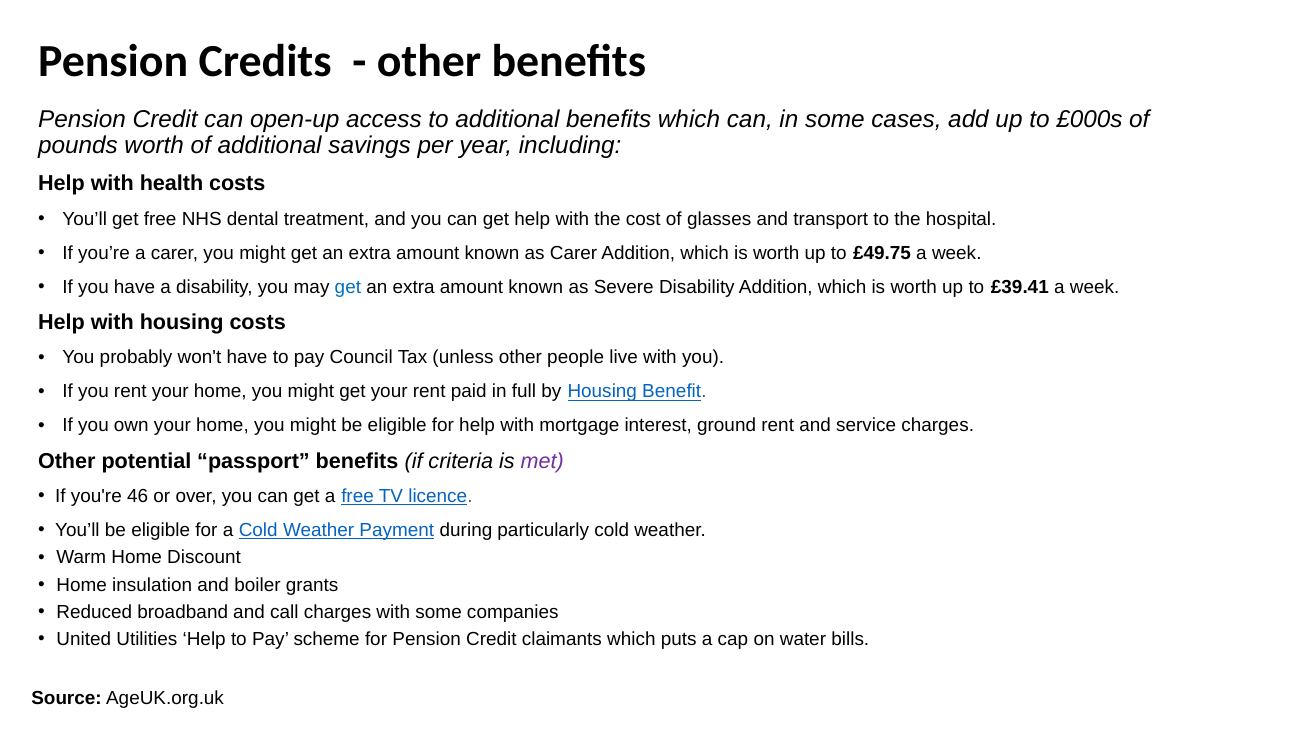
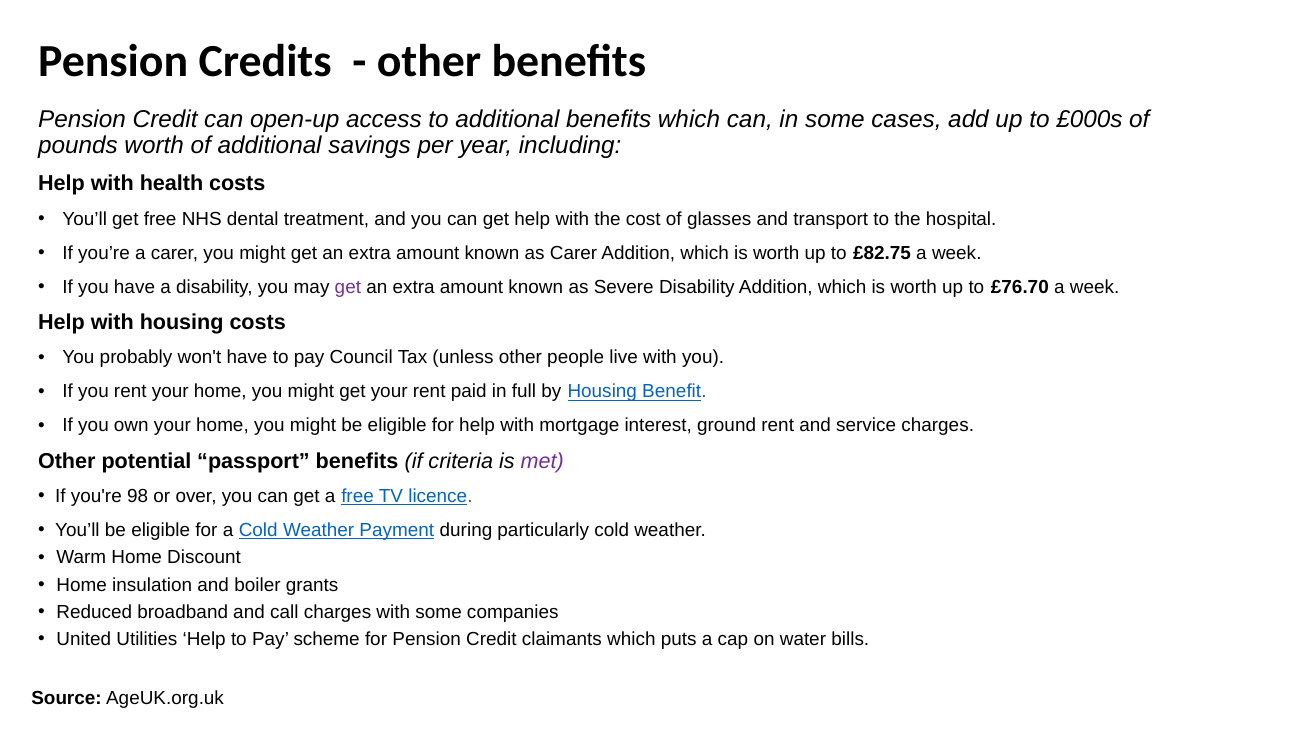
£49.75: £49.75 -> £82.75
get at (348, 287) colour: blue -> purple
£39.41: £39.41 -> £76.70
46: 46 -> 98
